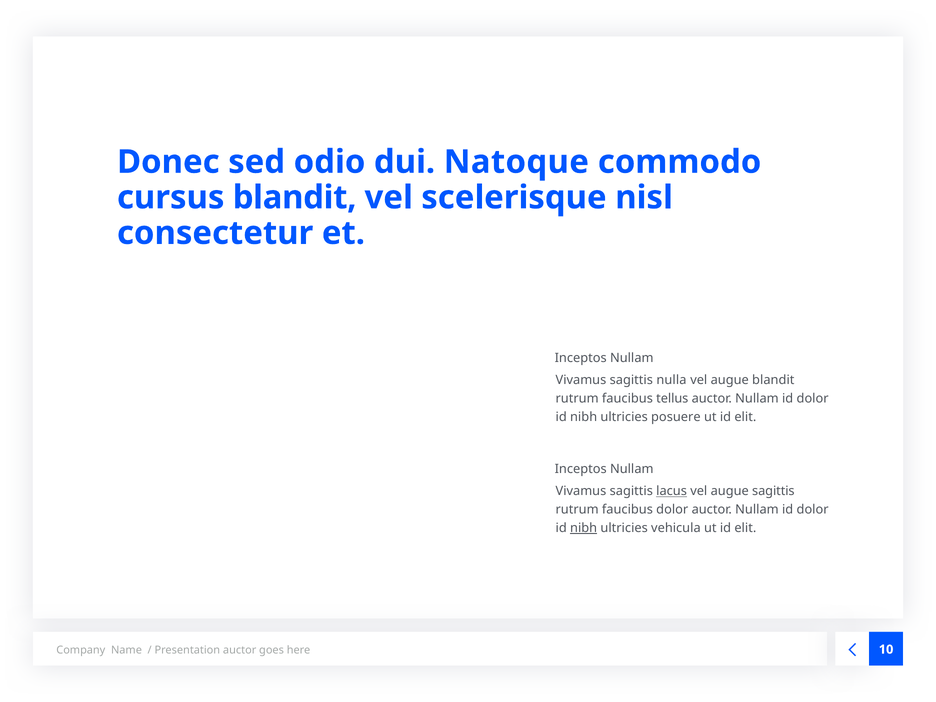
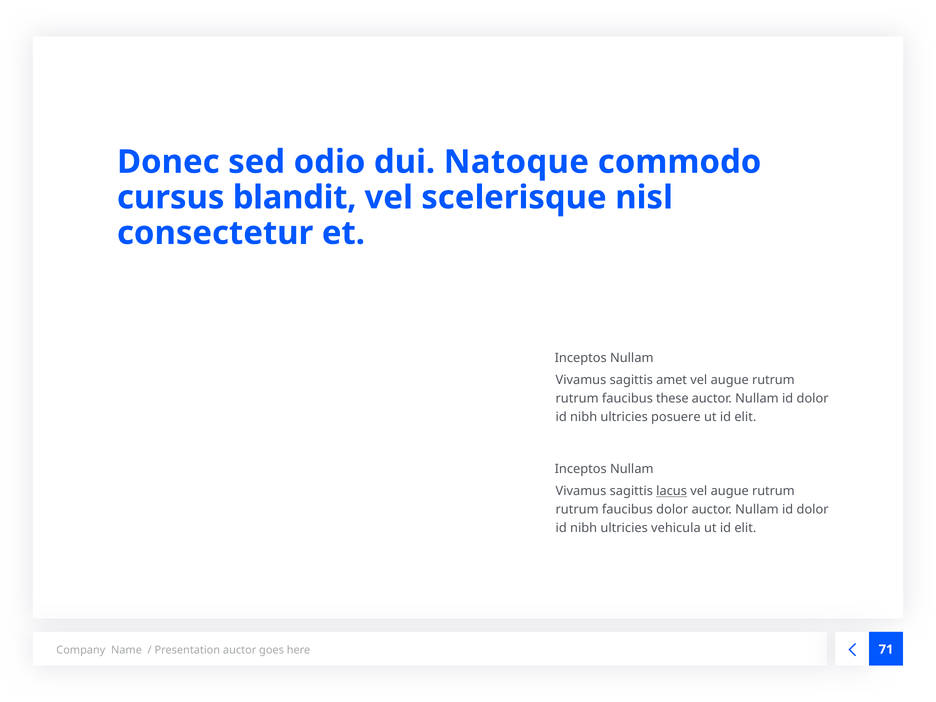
nulla: nulla -> amet
blandit at (773, 380): blandit -> rutrum
tellus: tellus -> these
sagittis at (773, 491): sagittis -> rutrum
nibh at (584, 528) underline: present -> none
10: 10 -> 71
